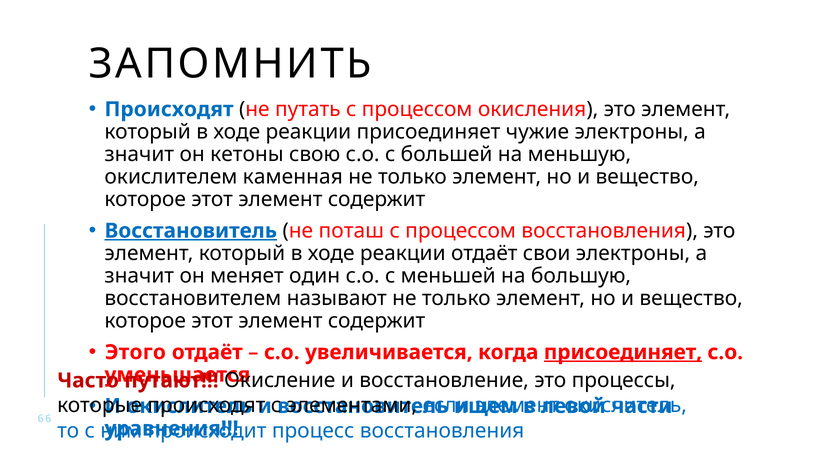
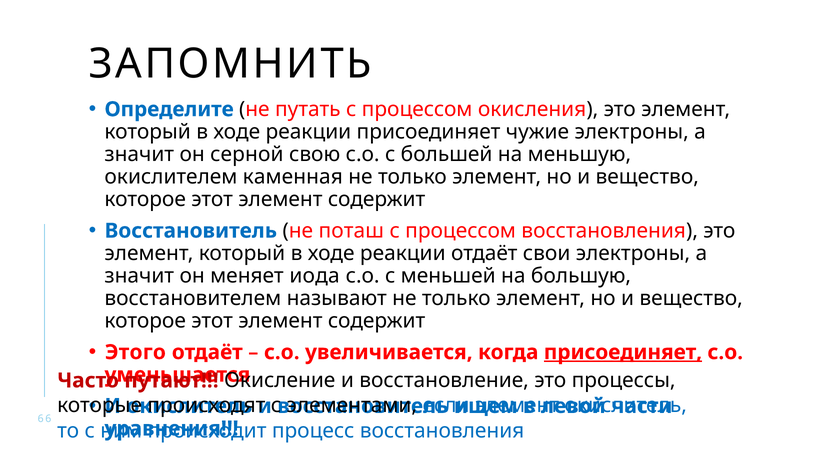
Происходят at (169, 109): Происходят -> Определите
кетоны: кетоны -> серной
Восстановитель at (191, 231) underline: present -> none
один: один -> иода
